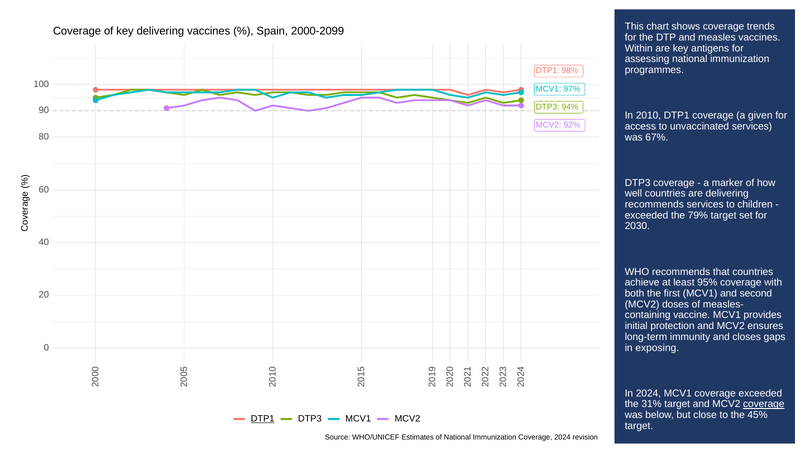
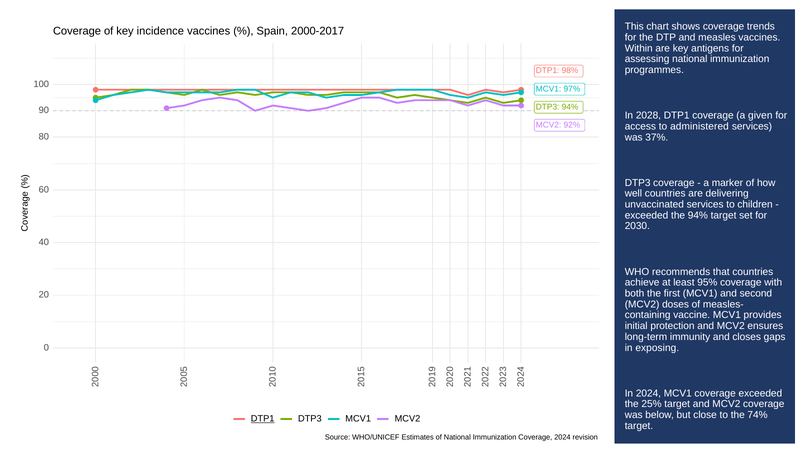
key delivering: delivering -> incidence
2000-2099: 2000-2099 -> 2000-2017
2010: 2010 -> 2028
unvaccinated: unvaccinated -> administered
67%: 67% -> 37%
recommends at (654, 204): recommends -> unvaccinated
the 79%: 79% -> 94%
31%: 31% -> 25%
coverage at (764, 404) underline: present -> none
45%: 45% -> 74%
